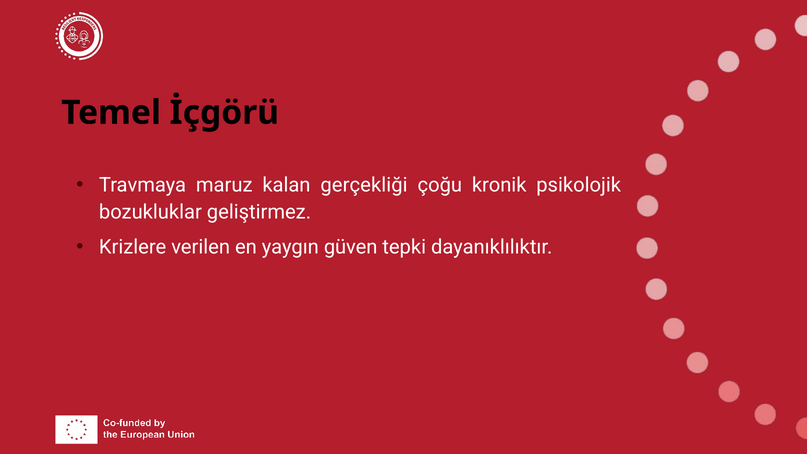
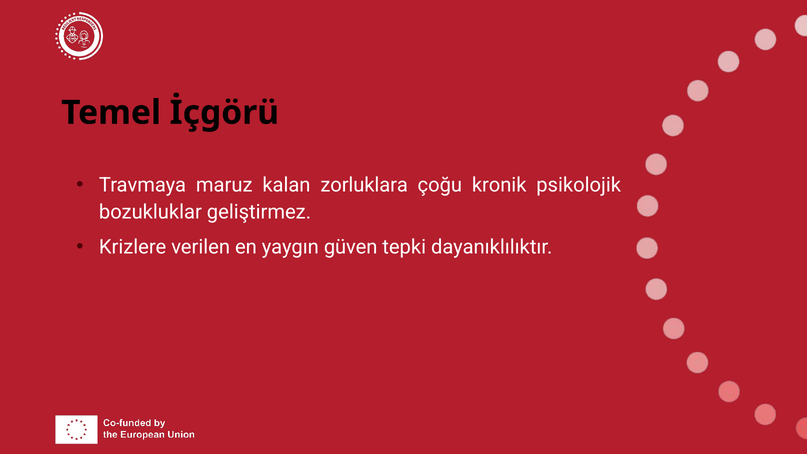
gerçekliği: gerçekliği -> zorluklara
